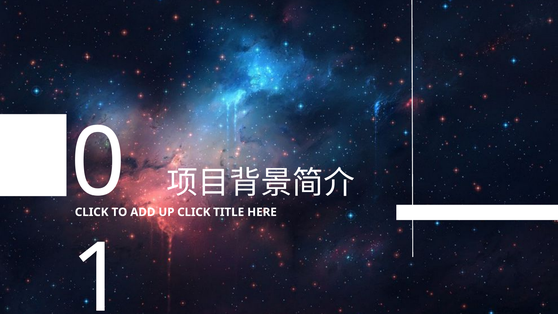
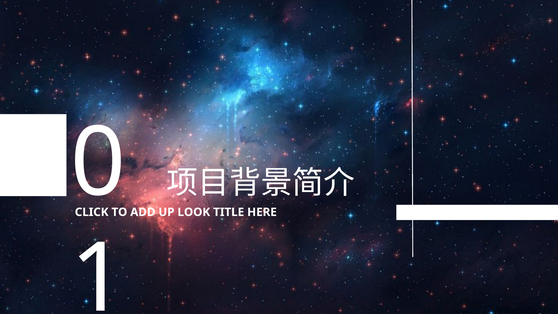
UP CLICK: CLICK -> LOOK
